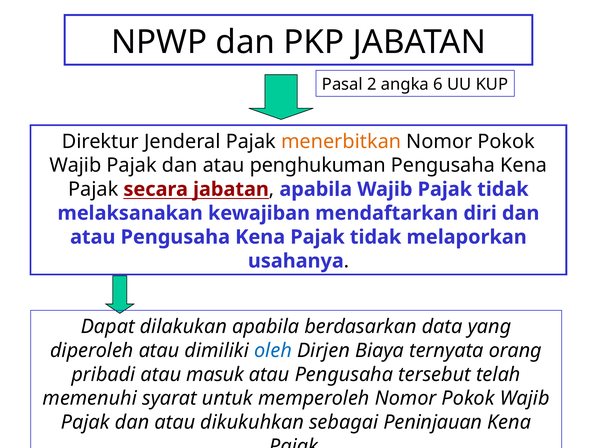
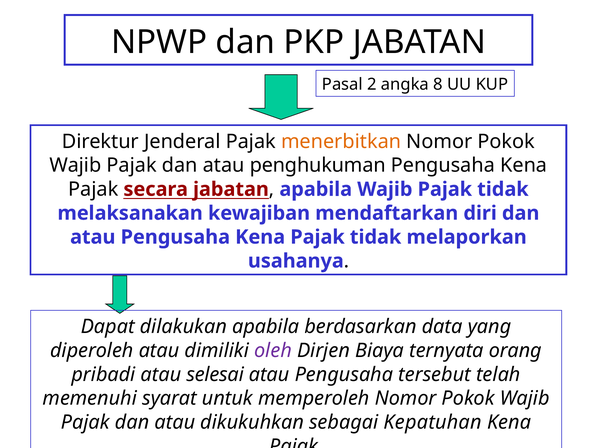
6: 6 -> 8
oleh colour: blue -> purple
masuk: masuk -> selesai
Peninjauan: Peninjauan -> Kepatuhan
